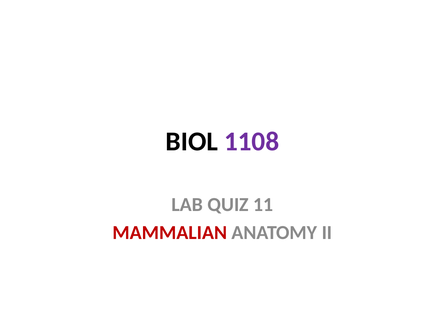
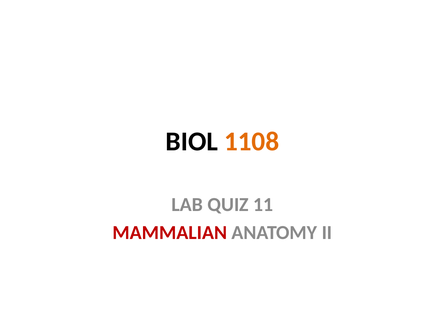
1108 colour: purple -> orange
